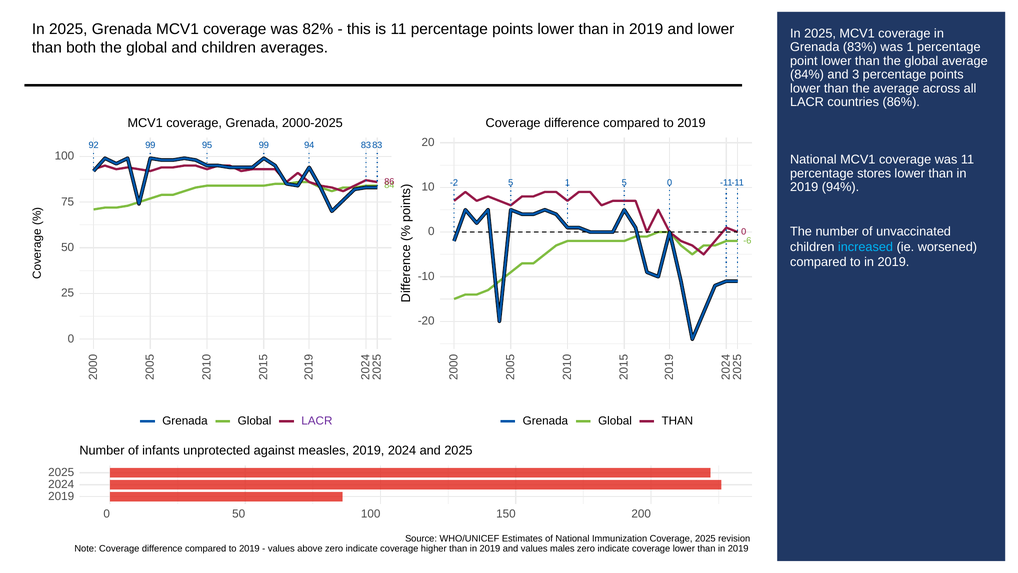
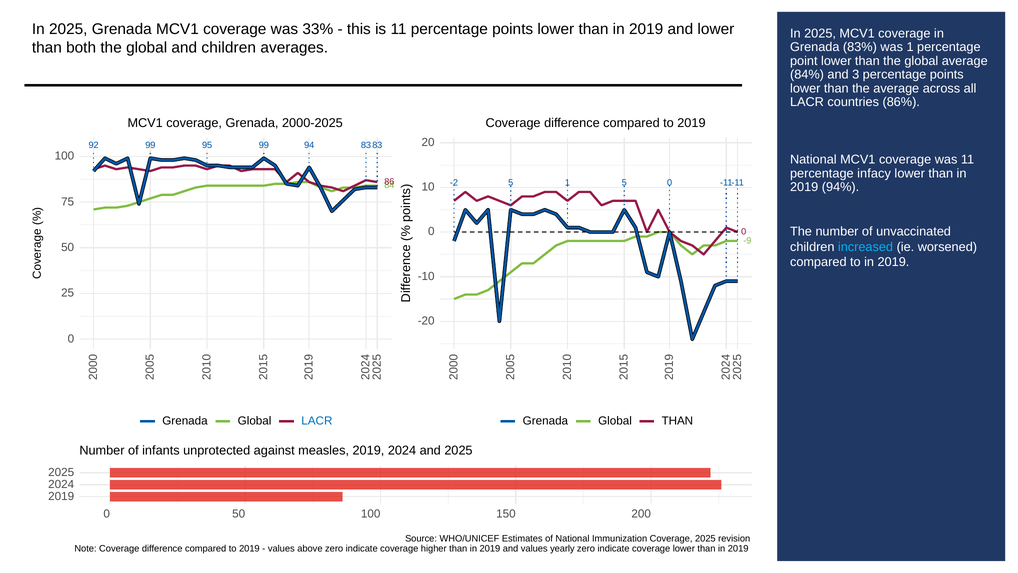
82%: 82% -> 33%
stores: stores -> infacy
-6: -6 -> -9
LACR at (317, 420) colour: purple -> blue
males: males -> yearly
